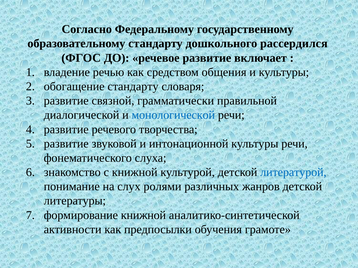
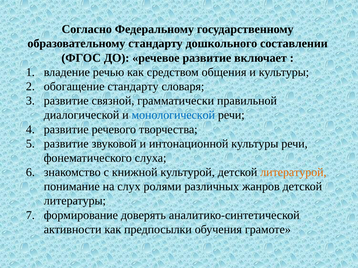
рассердился: рассердился -> составлении
литературой colour: blue -> orange
формирование книжной: книжной -> доверять
